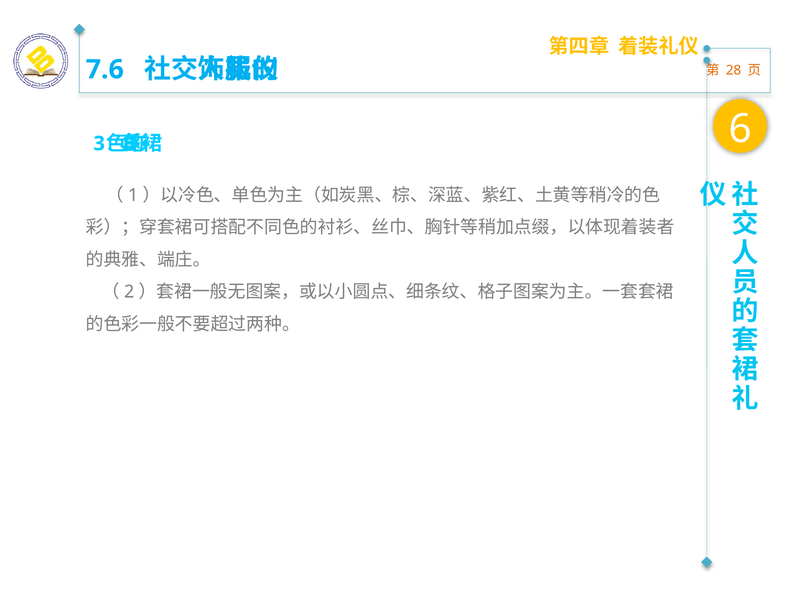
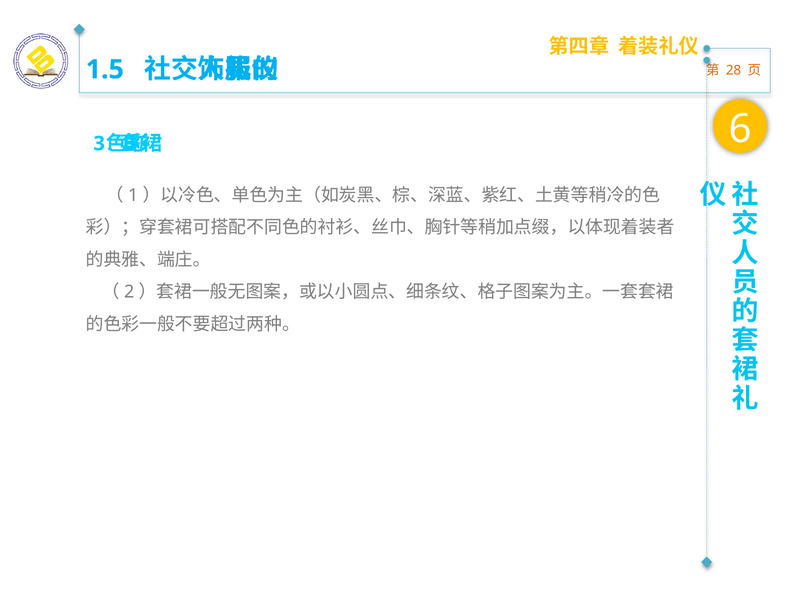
7.6: 7.6 -> 1.5
